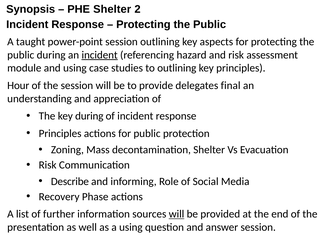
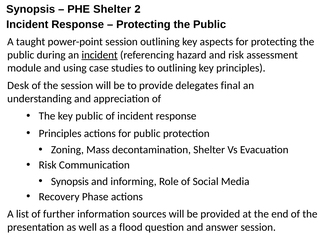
Hour: Hour -> Desk
key during: during -> public
Describe at (70, 181): Describe -> Synopsis
will at (177, 214) underline: present -> none
a using: using -> flood
